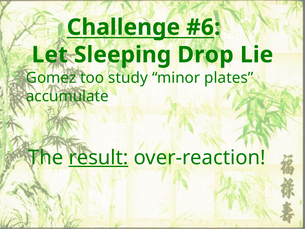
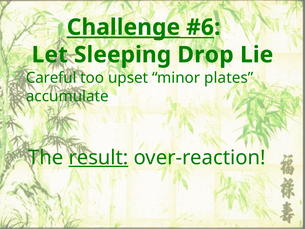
Challenge underline: none -> present
Gomez: Gomez -> Careful
study: study -> upset
